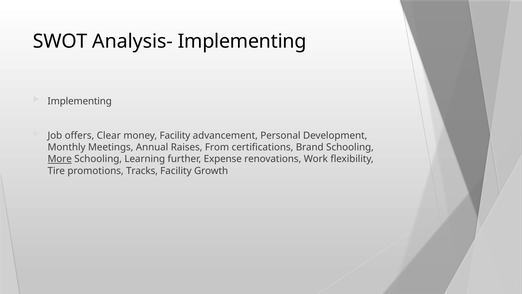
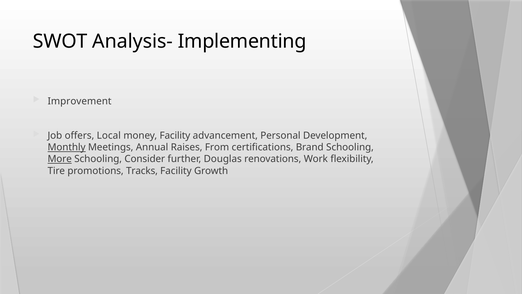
Implementing at (80, 101): Implementing -> Improvement
Clear: Clear -> Local
Monthly underline: none -> present
Learning: Learning -> Consider
Expense: Expense -> Douglas
